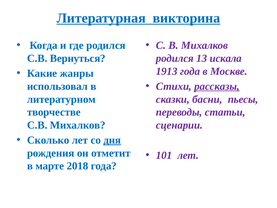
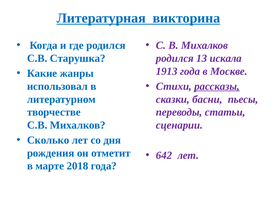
Вернуться: Вернуться -> Старушка
дня underline: present -> none
101: 101 -> 642
